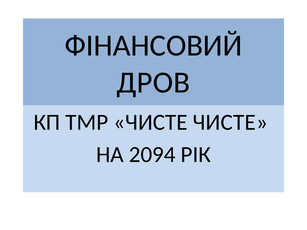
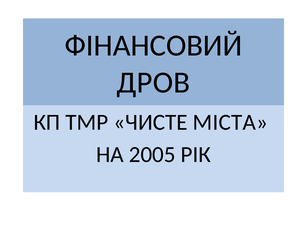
ЧИСТЕ ЧИСТЕ: ЧИСТЕ -> МІСТА
2094: 2094 -> 2005
